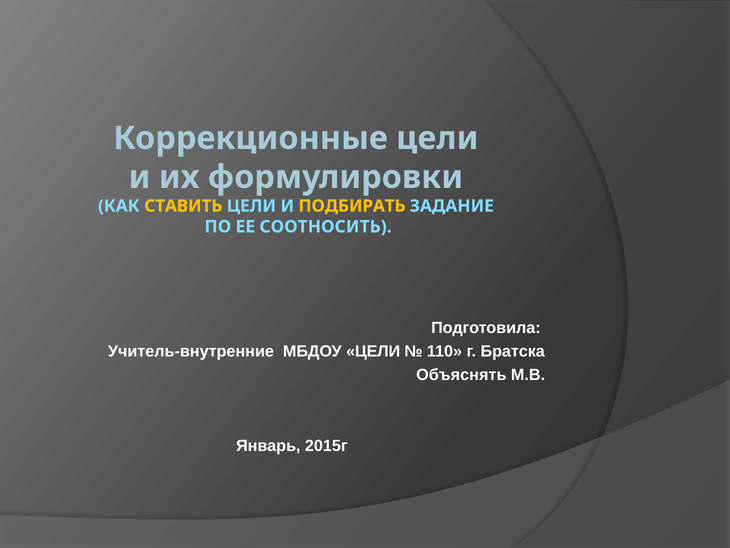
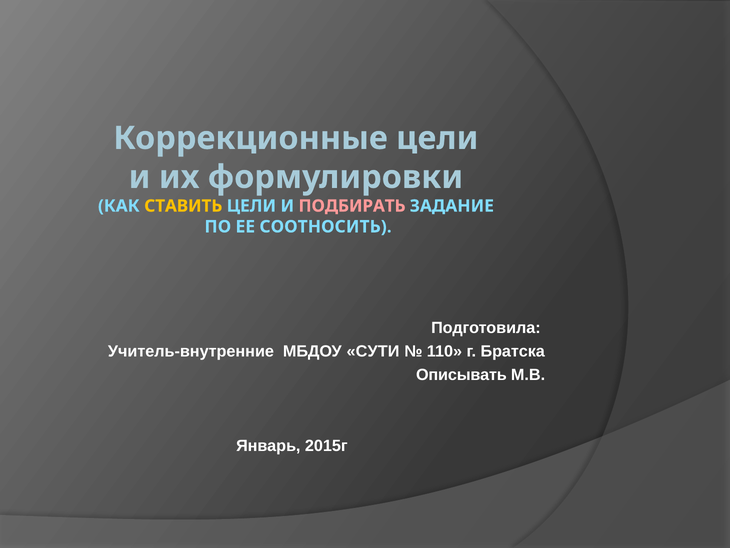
ПОДБИРАТЬ colour: yellow -> pink
МБДОУ ЦЕЛИ: ЦЕЛИ -> СУТИ
Объяснять: Объяснять -> Описывать
